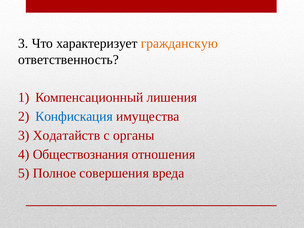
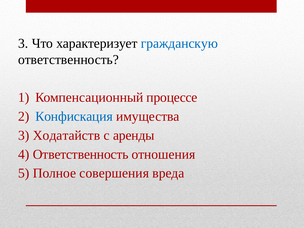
гражданскую colour: orange -> blue
лишения: лишения -> процессе
органы: органы -> аренды
4 Обществознания: Обществознания -> Ответственность
